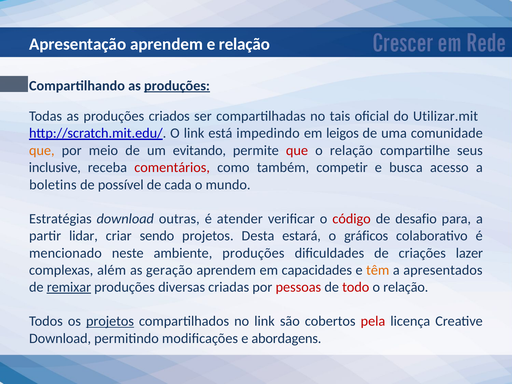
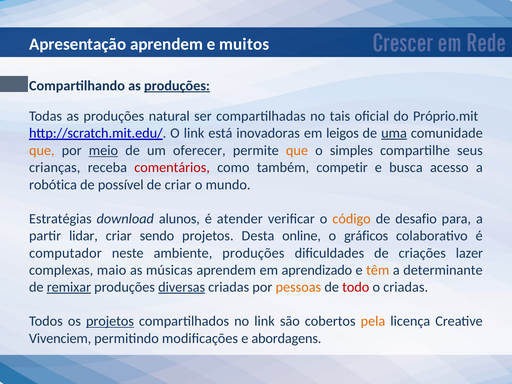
e relação: relação -> muitos
criados: criados -> natural
Utilizar.mit: Utilizar.mit -> Próprio.mit
impedindo: impedindo -> inovadoras
uma underline: none -> present
meio underline: none -> present
evitando: evitando -> oferecer
que at (297, 151) colour: red -> orange
relação at (351, 151): relação -> simples
inclusive: inclusive -> crianças
boletins: boletins -> robótica
de cada: cada -> criar
outras: outras -> alunos
código colour: red -> orange
estará: estará -> online
mencionado: mencionado -> computador
além: além -> maio
geração: geração -> músicas
capacidades: capacidades -> aprendizado
apresentados: apresentados -> determinante
diversas underline: none -> present
pessoas colour: red -> orange
relação at (406, 287): relação -> criadas
pela colour: red -> orange
Download at (60, 338): Download -> Vivenciem
